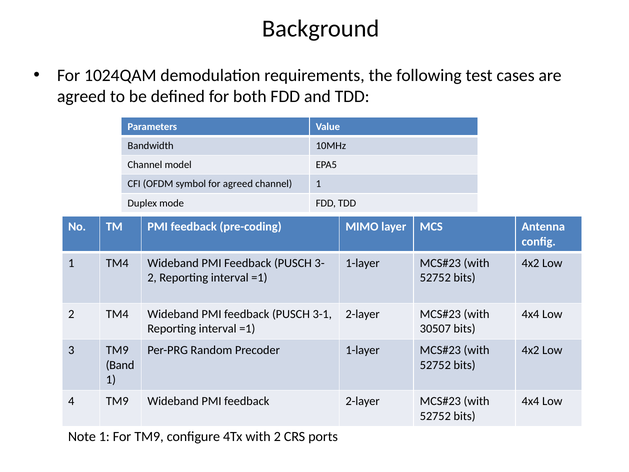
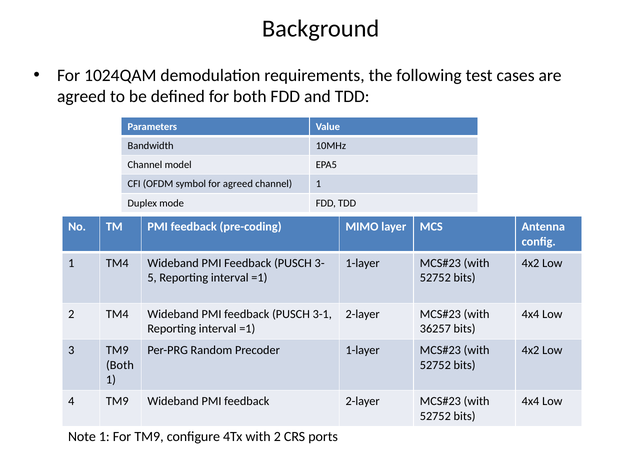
2 at (152, 278): 2 -> 5
30507: 30507 -> 36257
Band at (120, 365): Band -> Both
